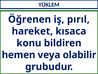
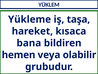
Öğrenen: Öğrenen -> Yükleme
pırıl: pırıl -> taşa
konu: konu -> bana
